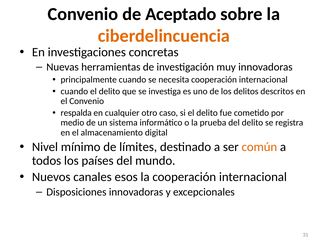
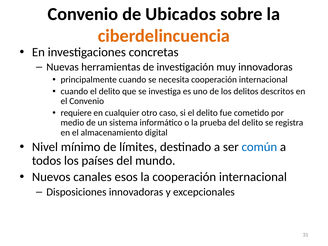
Aceptado: Aceptado -> Ubicados
respalda: respalda -> requiere
común colour: orange -> blue
